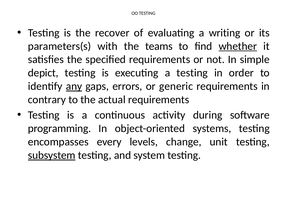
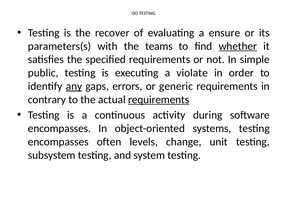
writing: writing -> ensure
depict: depict -> public
a testing: testing -> violate
requirements at (159, 100) underline: none -> present
programming at (59, 129): programming -> encompasses
every: every -> often
subsystem underline: present -> none
